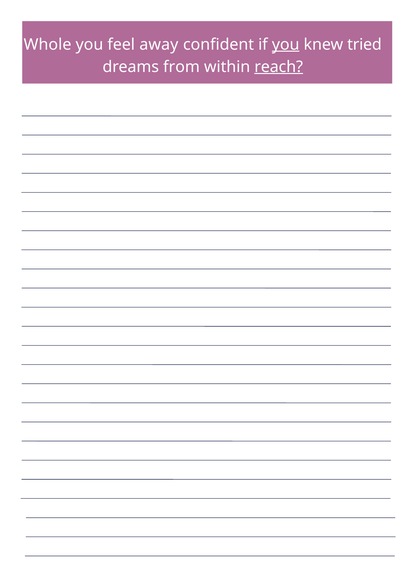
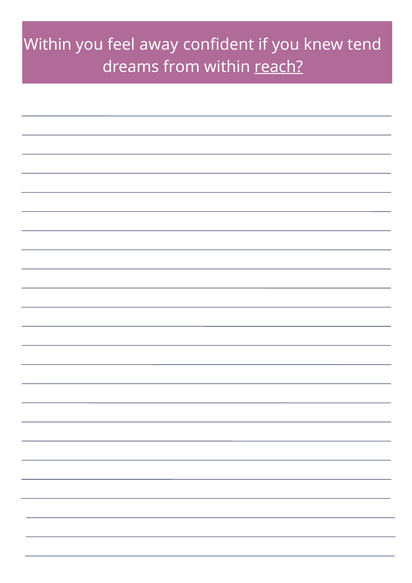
Whole at (48, 44): Whole -> Within
you at (286, 44) underline: present -> none
tried: tried -> tend
